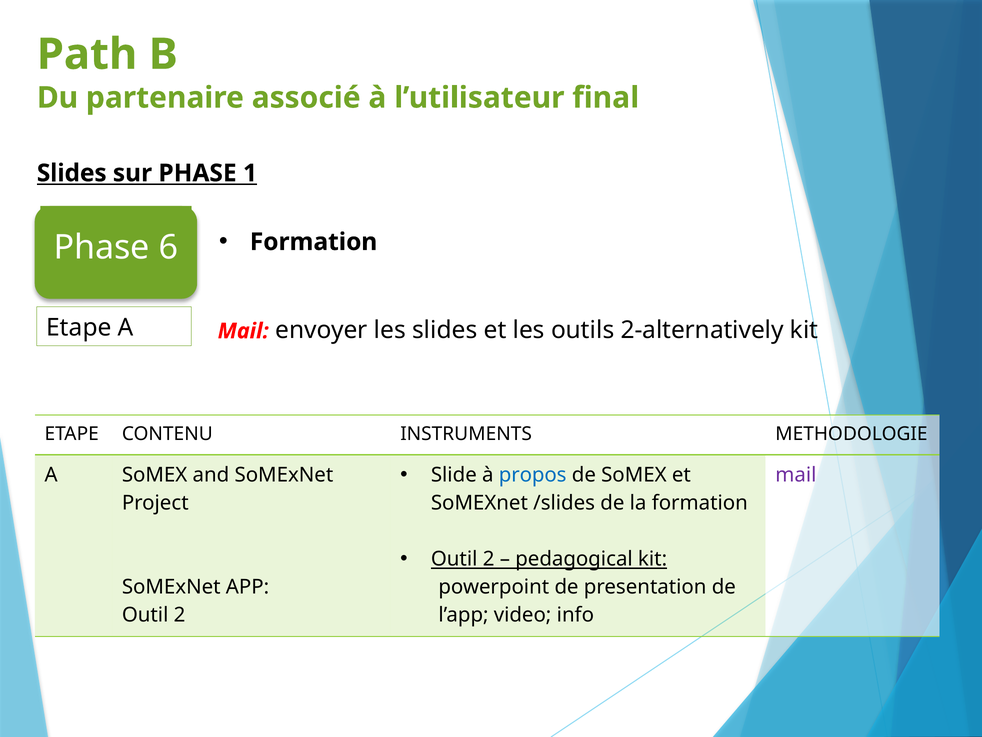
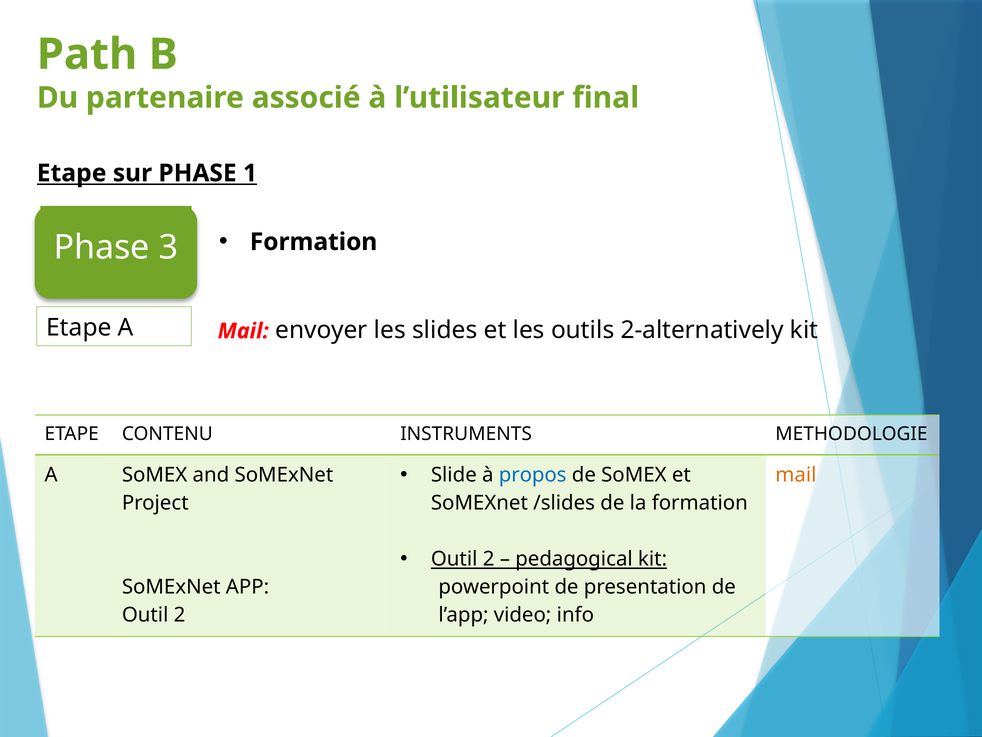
Slides at (72, 173): Slides -> Etape
6: 6 -> 3
mail at (796, 475) colour: purple -> orange
